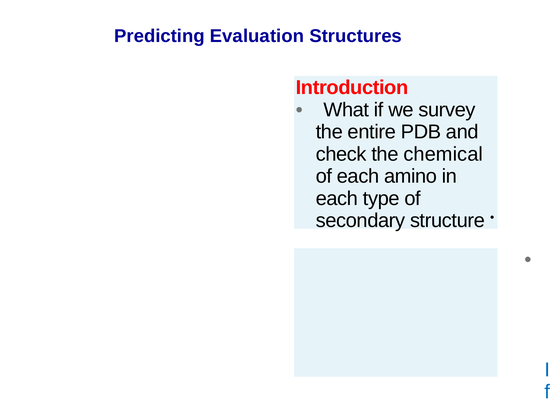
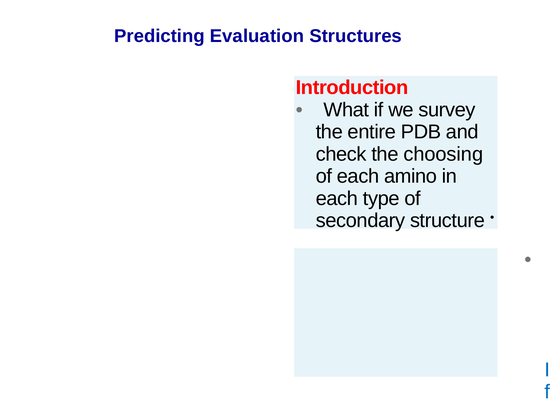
chemical: chemical -> choosing
